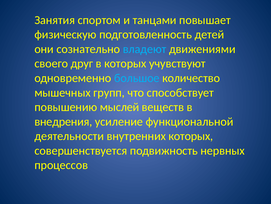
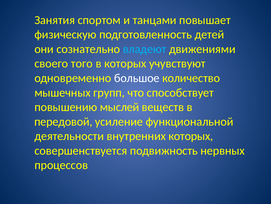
друг: друг -> того
большое colour: light blue -> white
внедрения: внедрения -> передовой
